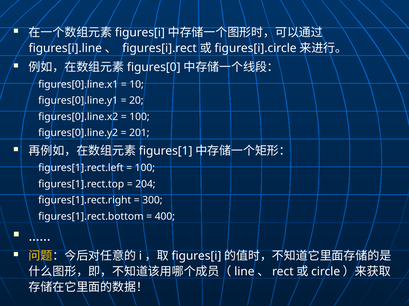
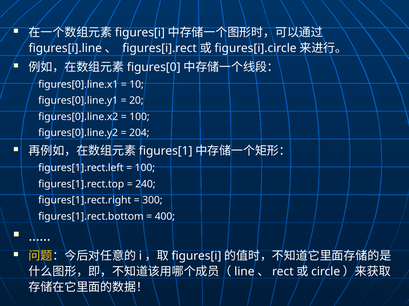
201: 201 -> 204
204: 204 -> 240
